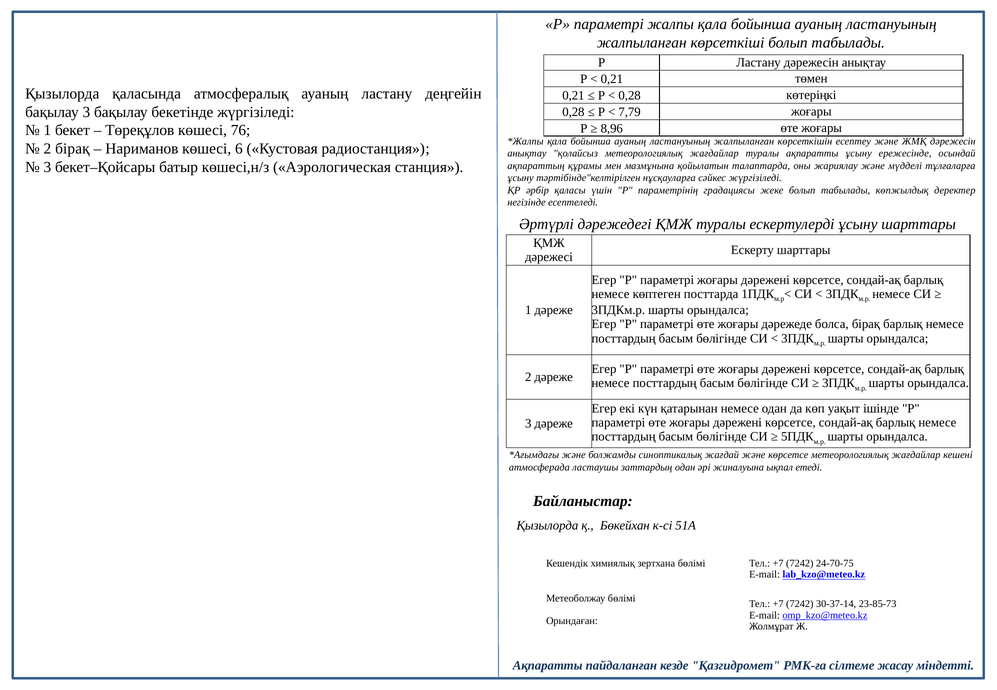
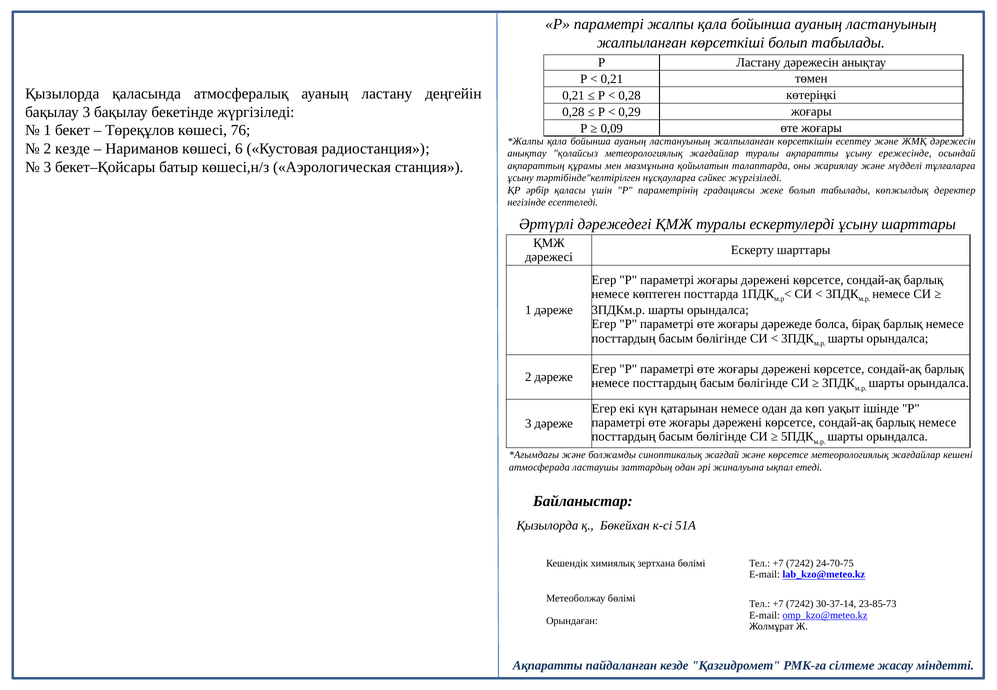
7,79: 7,79 -> 0,29
8,96: 8,96 -> 0,09
2 бірақ: бірақ -> кезде
